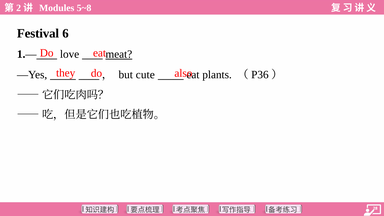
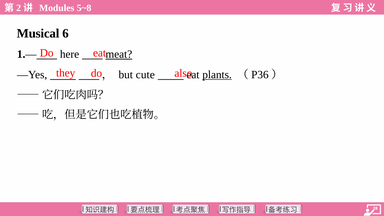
Festival: Festival -> Musical
love: love -> here
plants underline: none -> present
